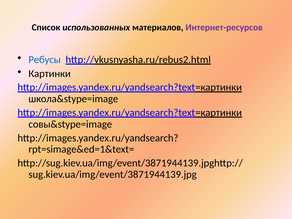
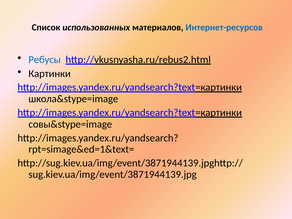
Интернет-ресурсов colour: purple -> blue
